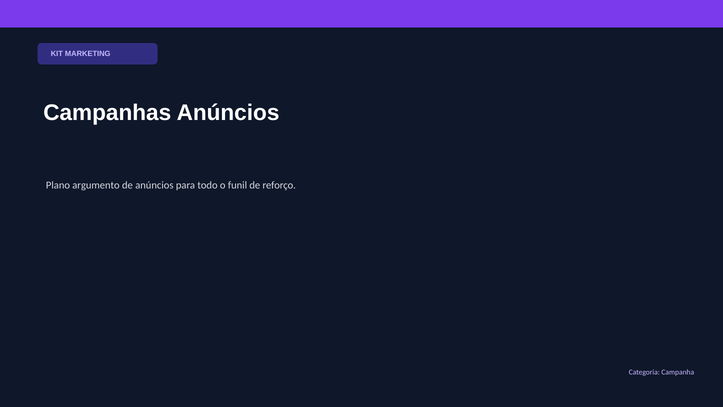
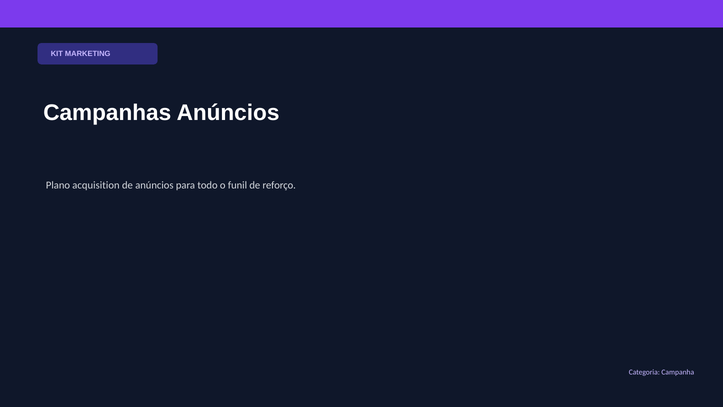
argumento: argumento -> acquisition
